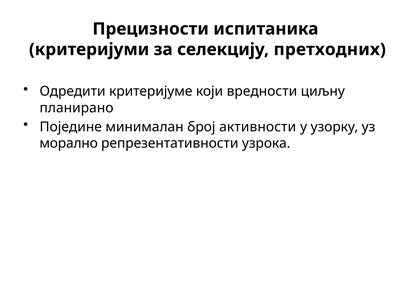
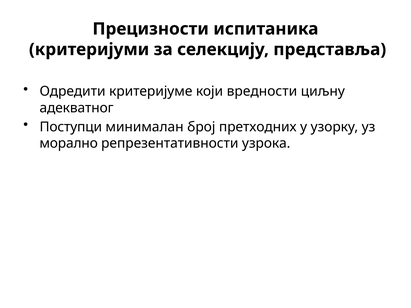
претходних: претходних -> представља
планирано: планирано -> адекватног
Поједине: Поједине -> Поступци
активности: активности -> претходних
